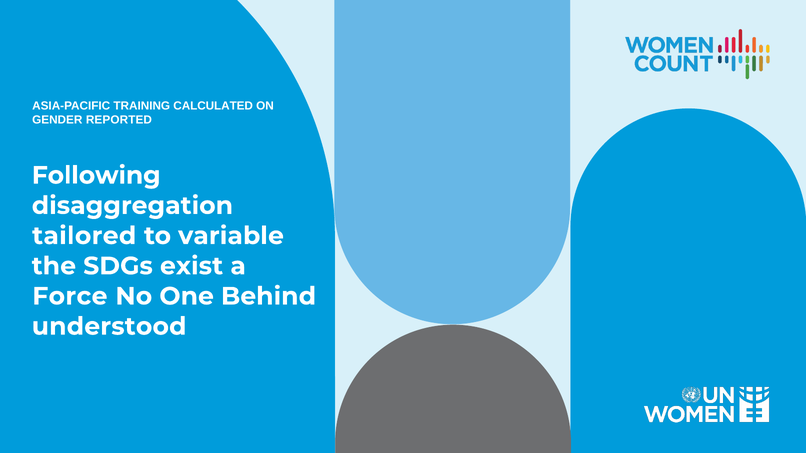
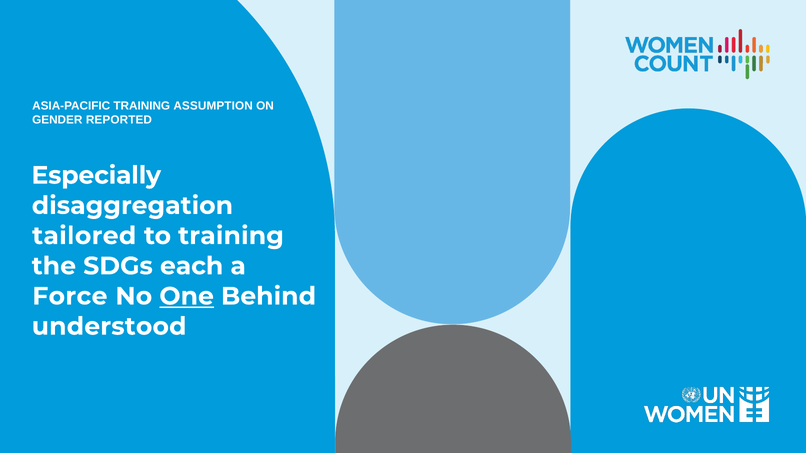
CALCULATED: CALCULATED -> ASSUMPTION
Following: Following -> Especially
to variable: variable -> training
exist: exist -> each
One underline: none -> present
